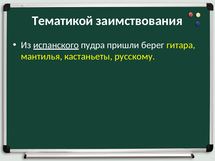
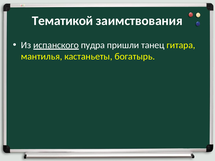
берег: берег -> танец
русскому: русскому -> богатырь
